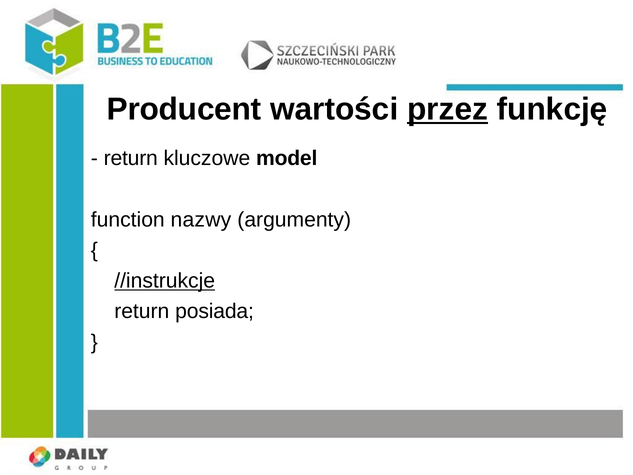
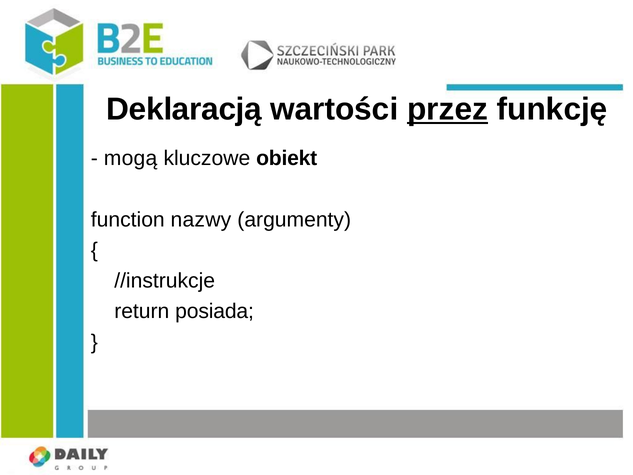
Producent: Producent -> Deklaracją
return at (131, 158): return -> mogą
model: model -> obiekt
//instrukcje underline: present -> none
